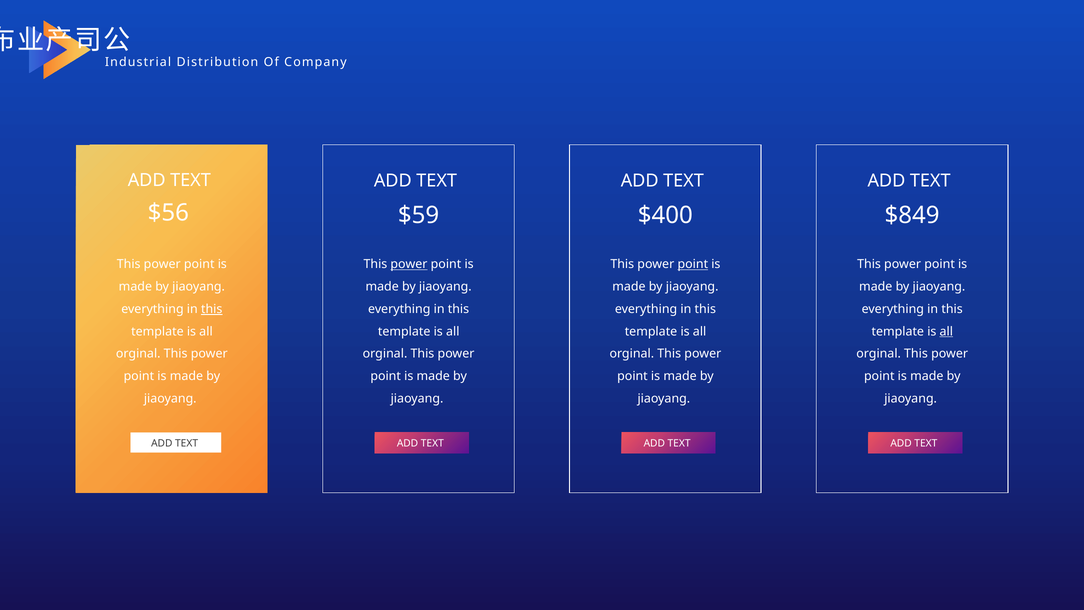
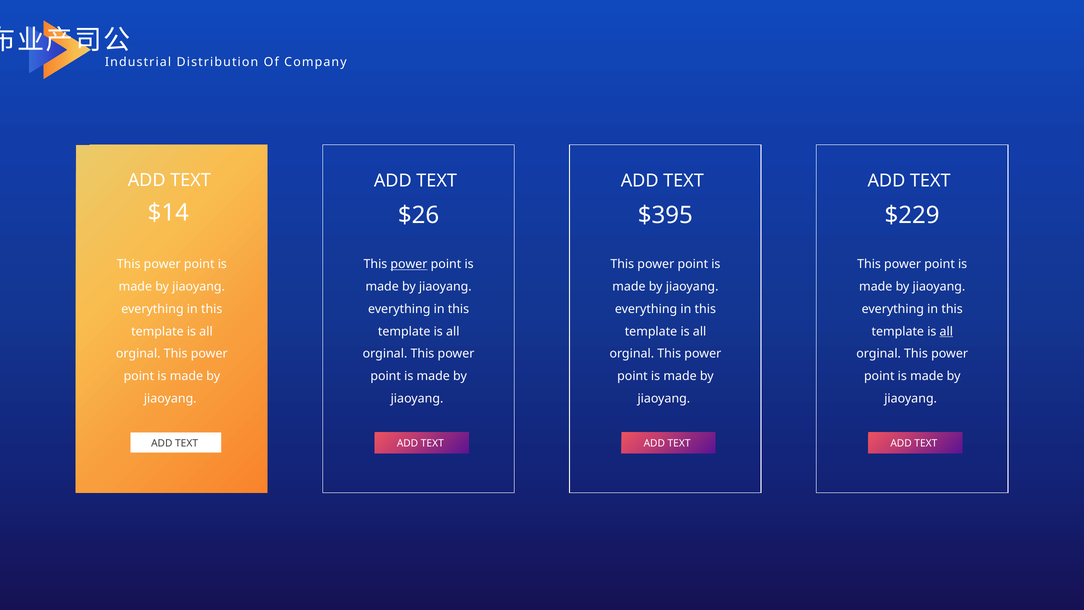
$56: $56 -> $14
$59: $59 -> $26
$400: $400 -> $395
$849: $849 -> $229
point at (693, 264) underline: present -> none
this at (212, 309) underline: present -> none
